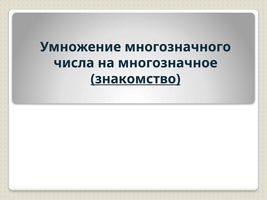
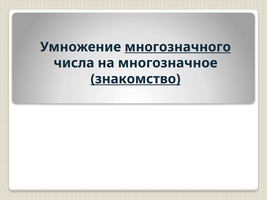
многозначного underline: none -> present
